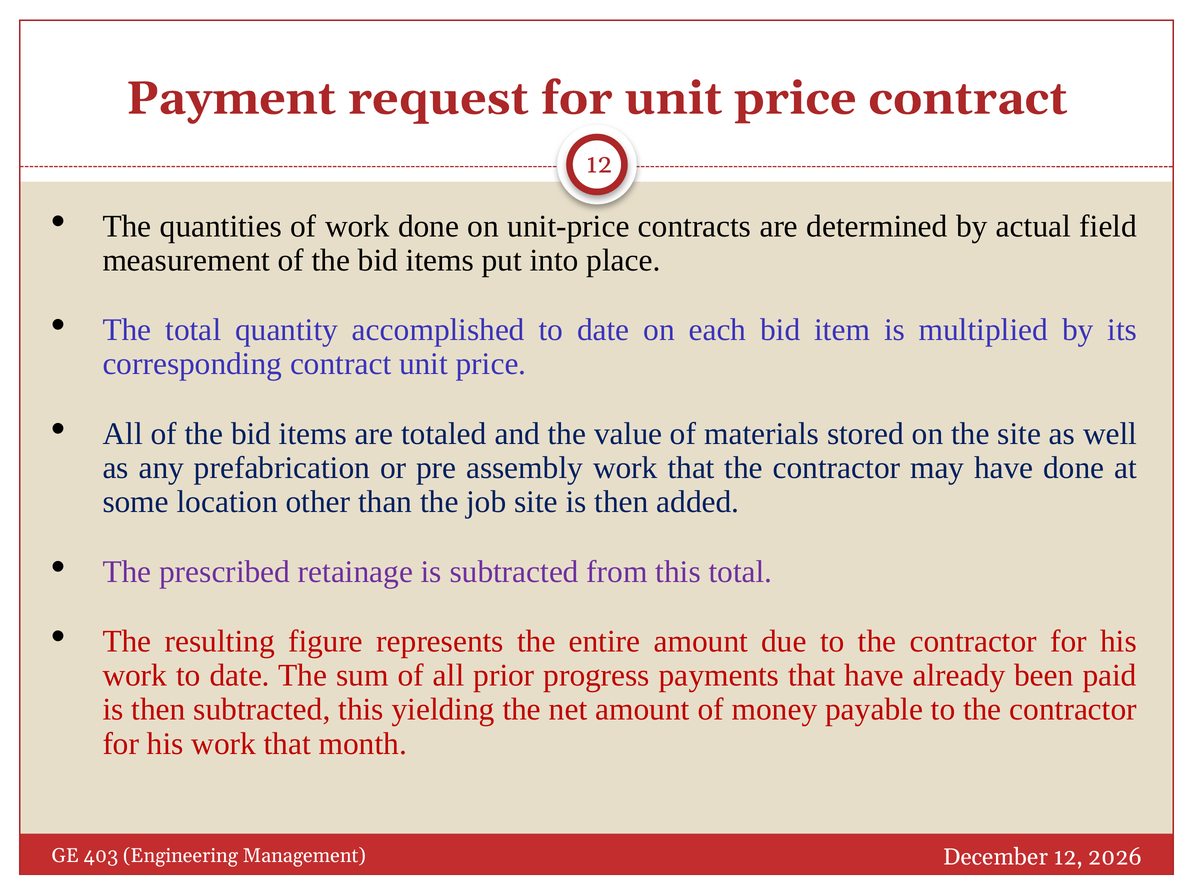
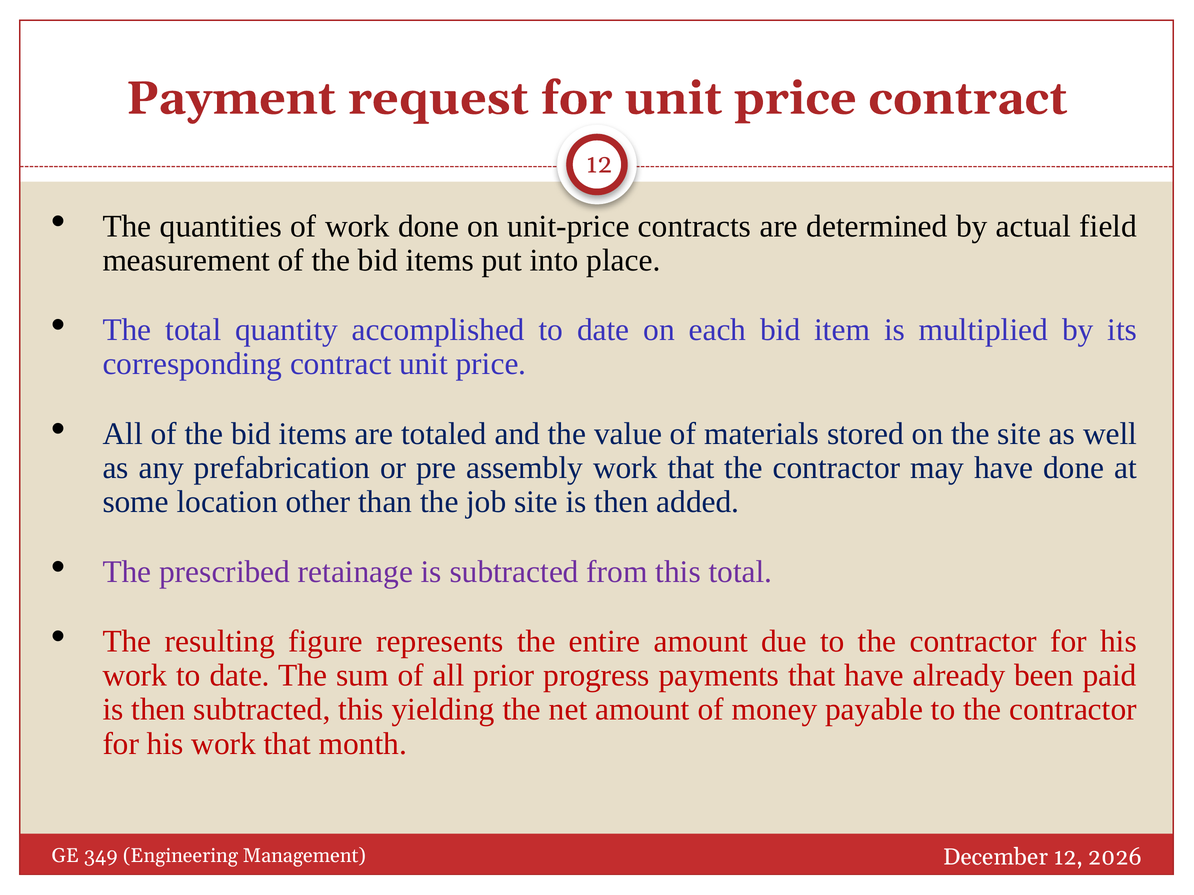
403: 403 -> 349
